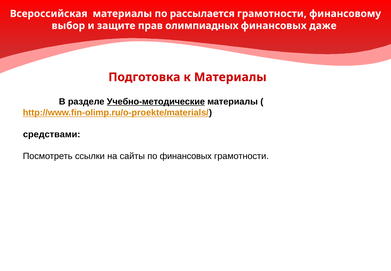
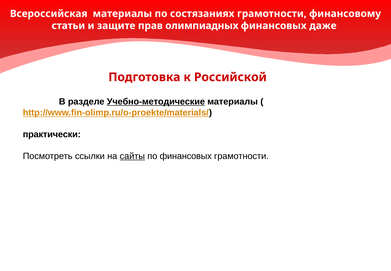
рассылается: рассылается -> состязаниях
выбор: выбор -> статьи
к Материалы: Материалы -> Российской
средствами: средствами -> практически
сайты underline: none -> present
